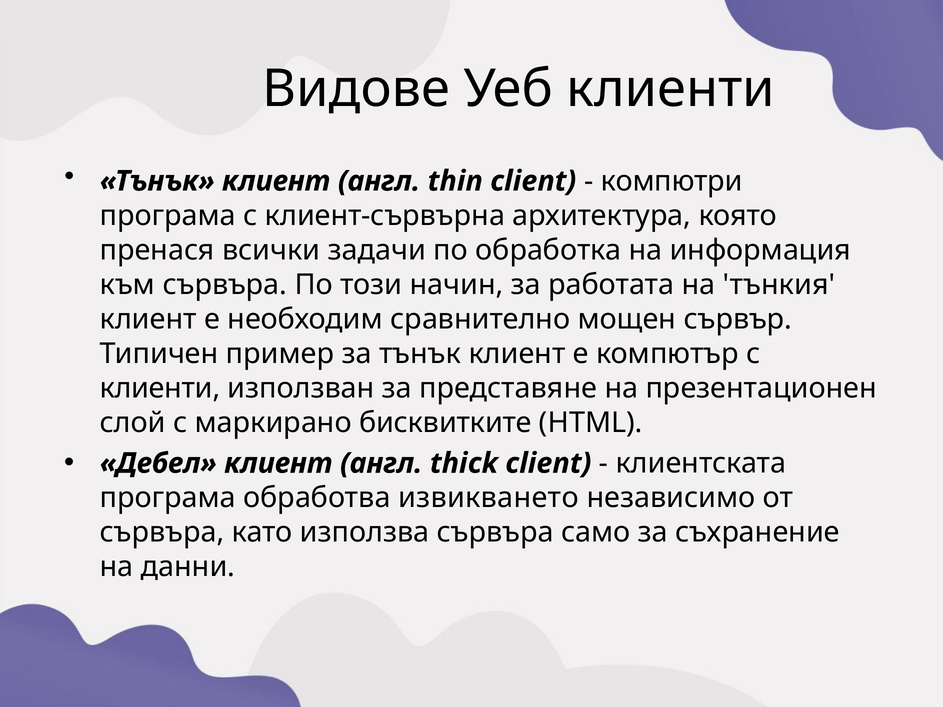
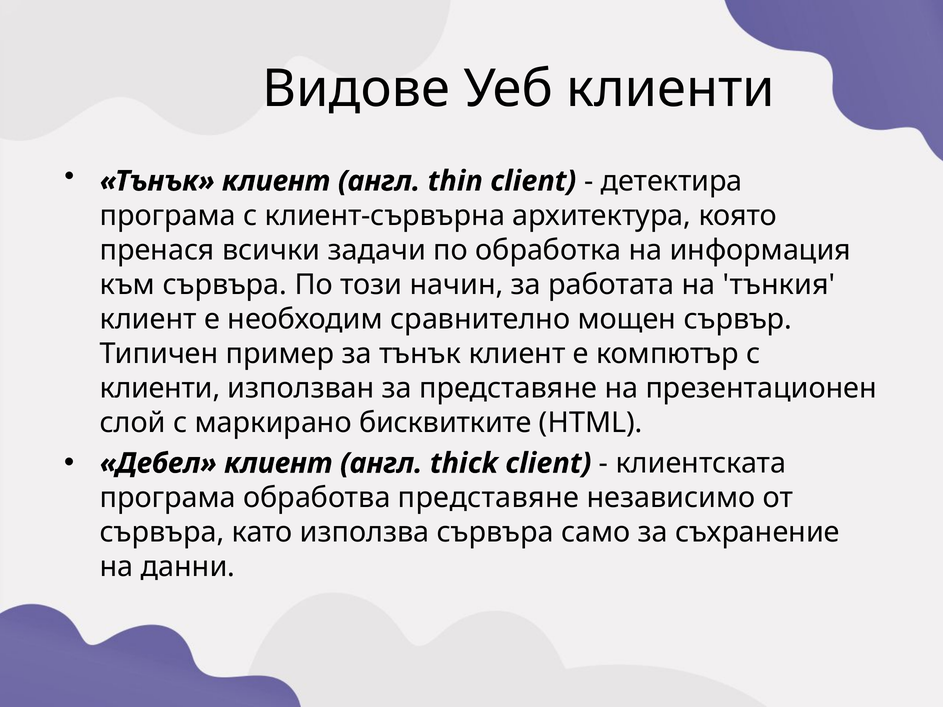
компютри: компютри -> детектира
обработва извикването: извикването -> представяне
